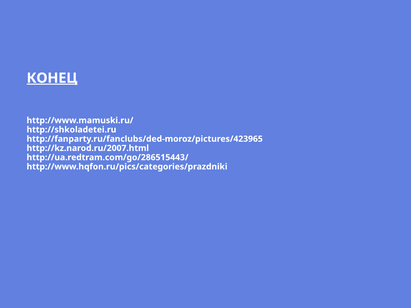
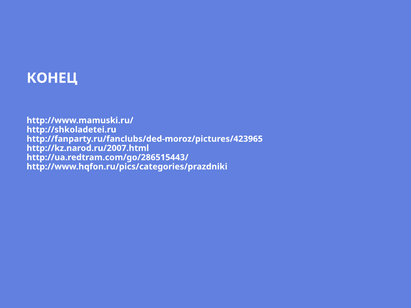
КОНЕЦ underline: present -> none
